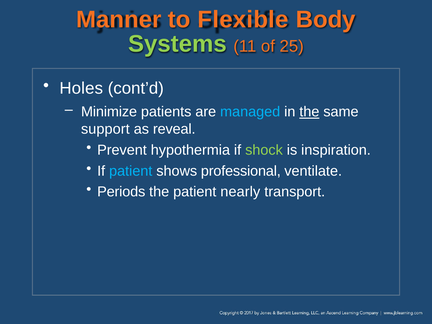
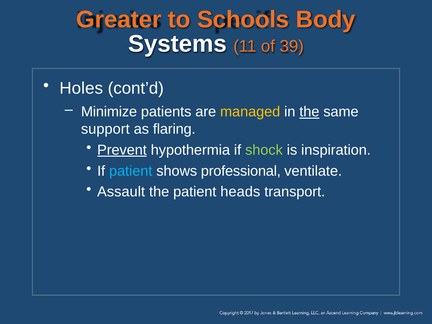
Manner: Manner -> Greater
Flexible: Flexible -> Schools
Systems colour: light green -> white
25: 25 -> 39
managed colour: light blue -> yellow
reveal: reveal -> flaring
Prevent underline: none -> present
Periods: Periods -> Assault
nearly: nearly -> heads
